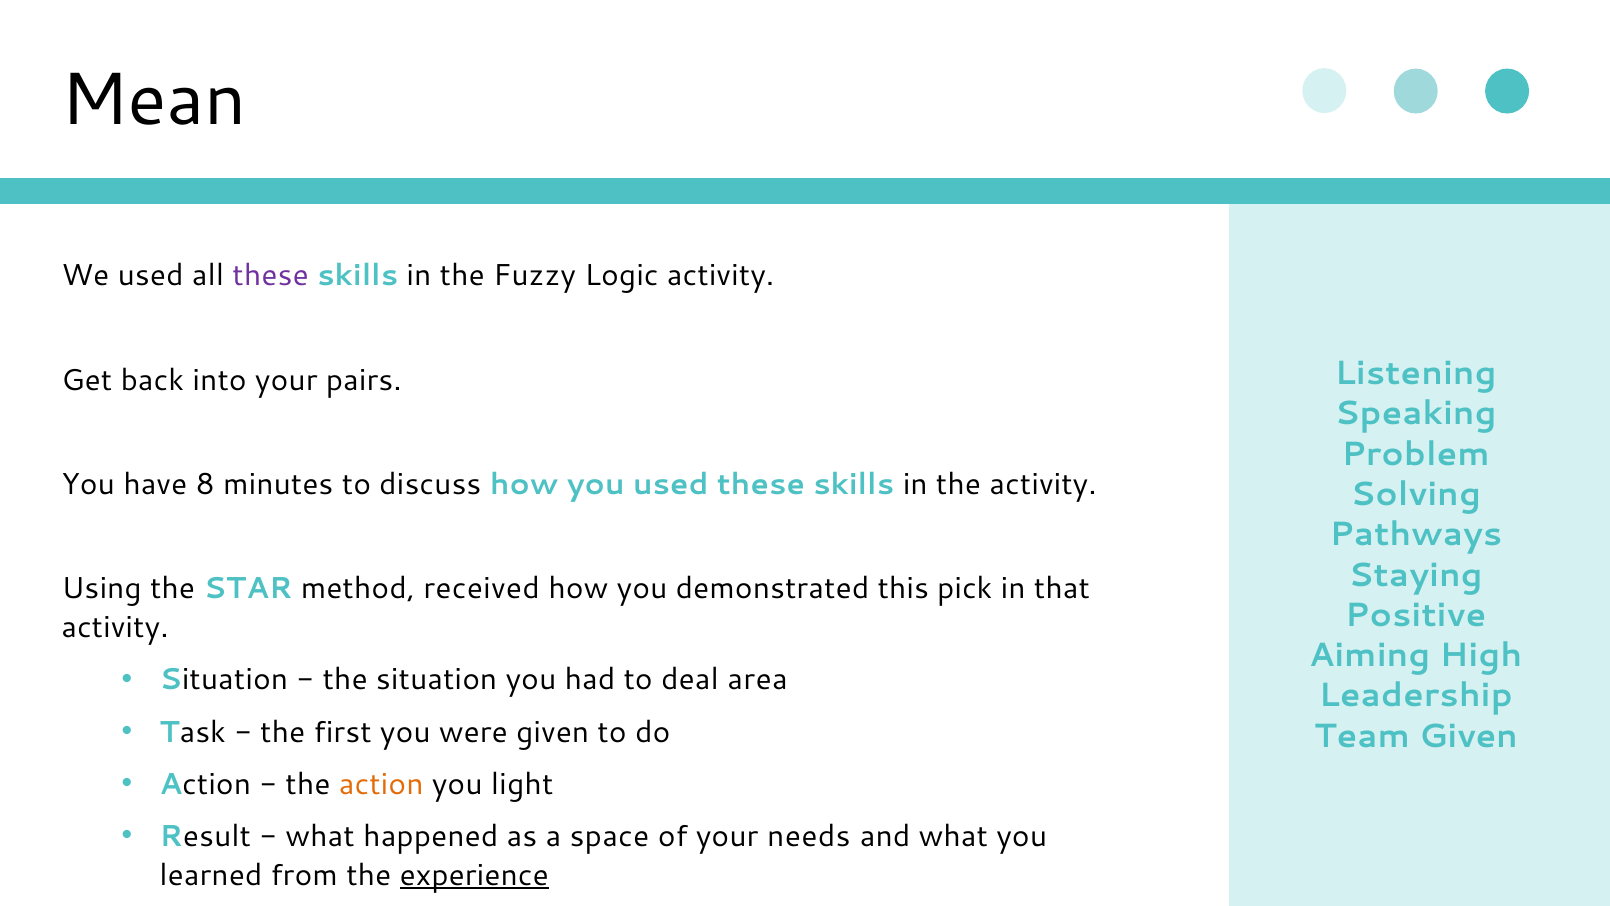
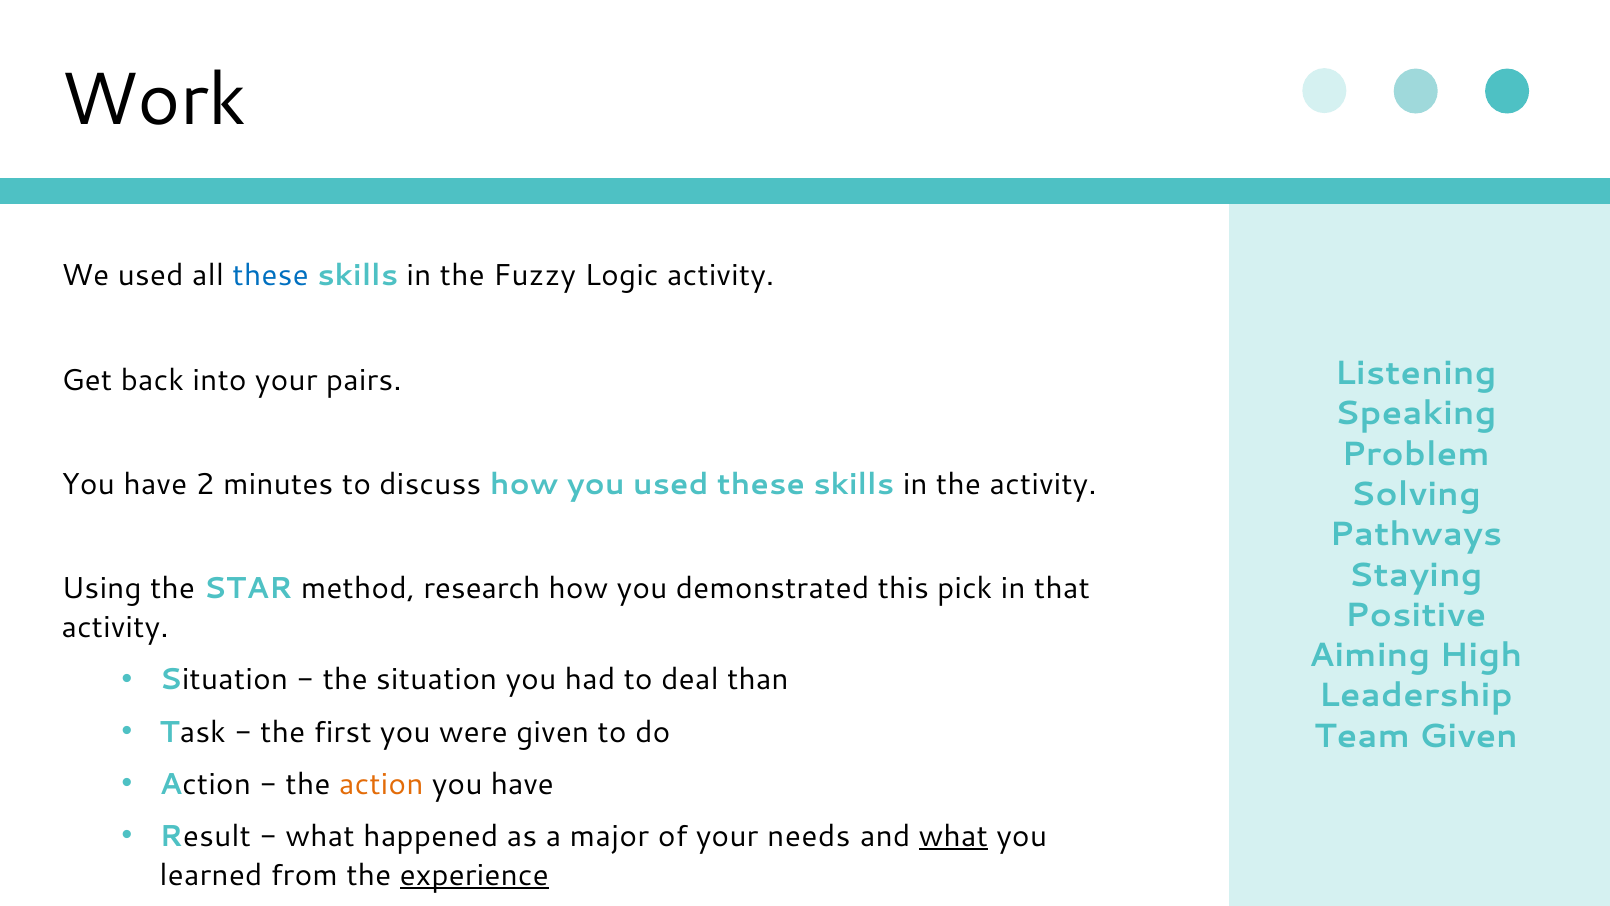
Mean: Mean -> Work
these at (271, 276) colour: purple -> blue
8: 8 -> 2
received: received -> research
area: area -> than
light at (522, 784): light -> have
space: space -> major
what at (953, 836) underline: none -> present
